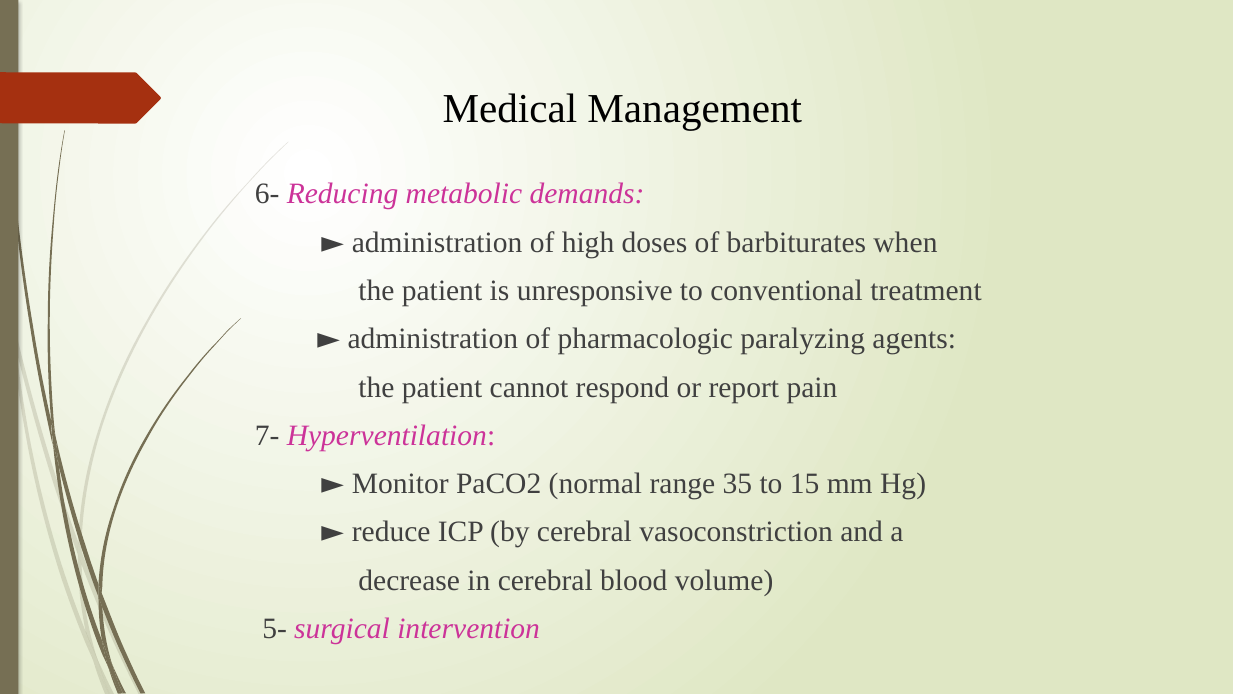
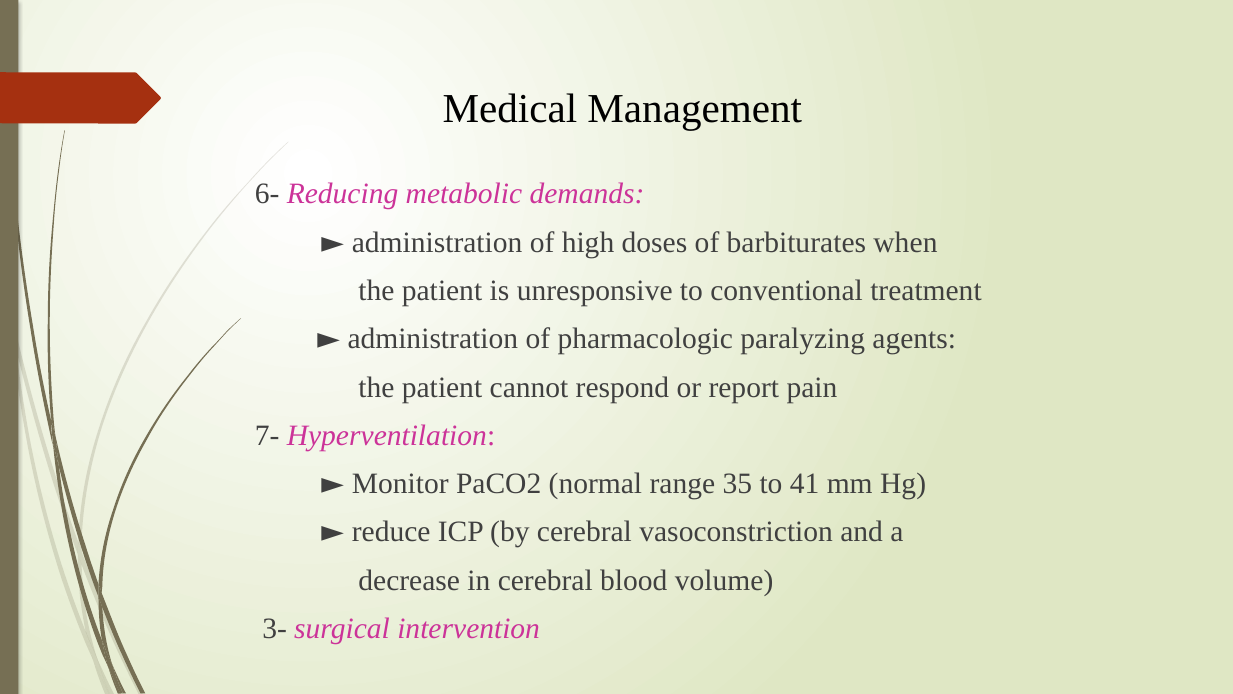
15: 15 -> 41
5-: 5- -> 3-
